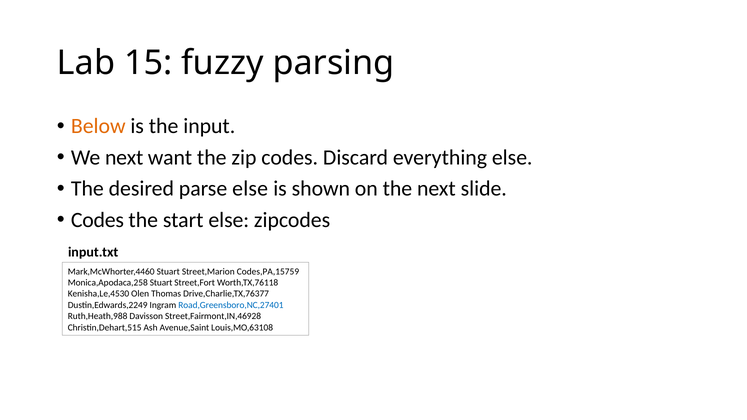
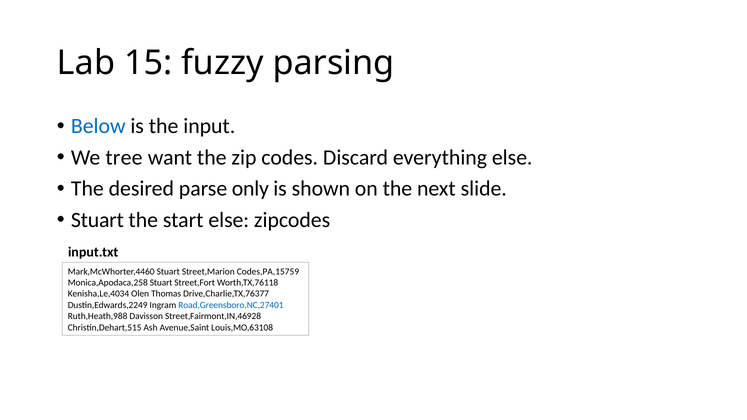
Below colour: orange -> blue
We next: next -> tree
parse else: else -> only
Codes at (97, 220): Codes -> Stuart
Kenisha,Le,4530: Kenisha,Le,4530 -> Kenisha,Le,4034
